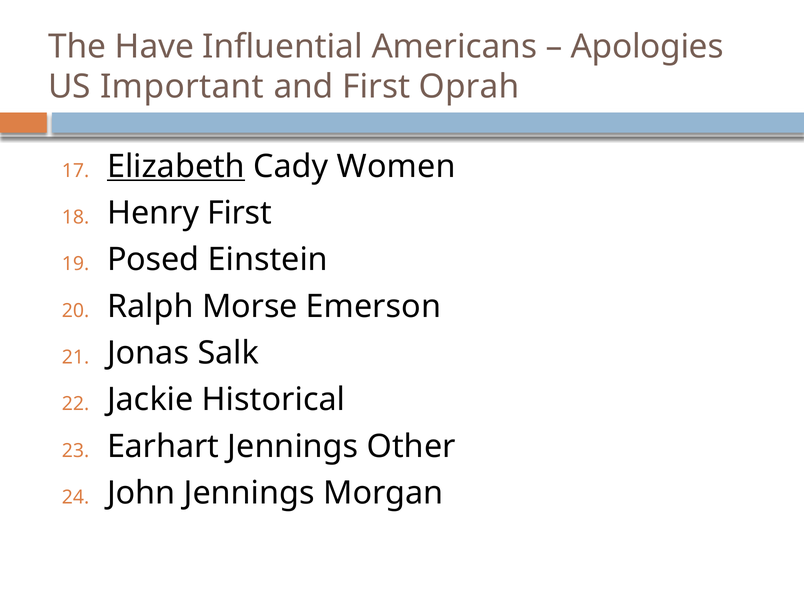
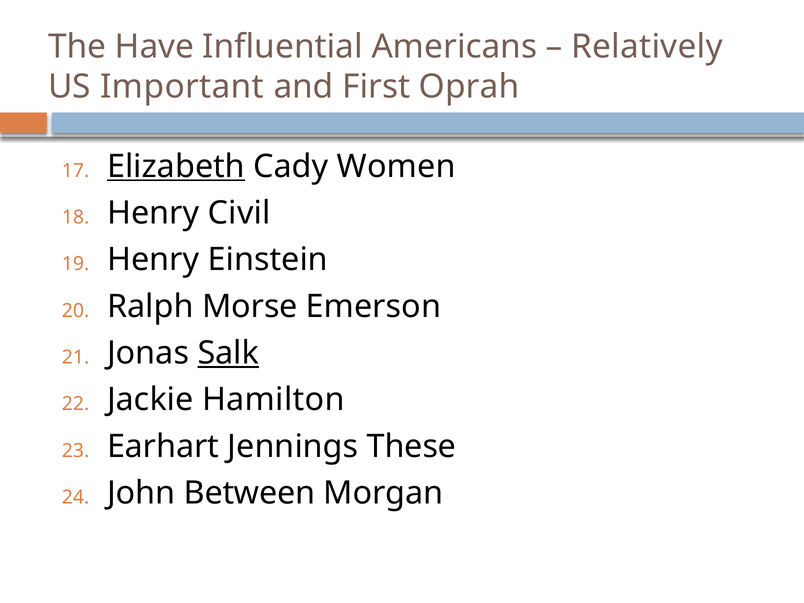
Apologies: Apologies -> Relatively
Henry First: First -> Civil
Posed at (153, 260): Posed -> Henry
Salk underline: none -> present
Historical: Historical -> Hamilton
Other: Other -> These
John Jennings: Jennings -> Between
